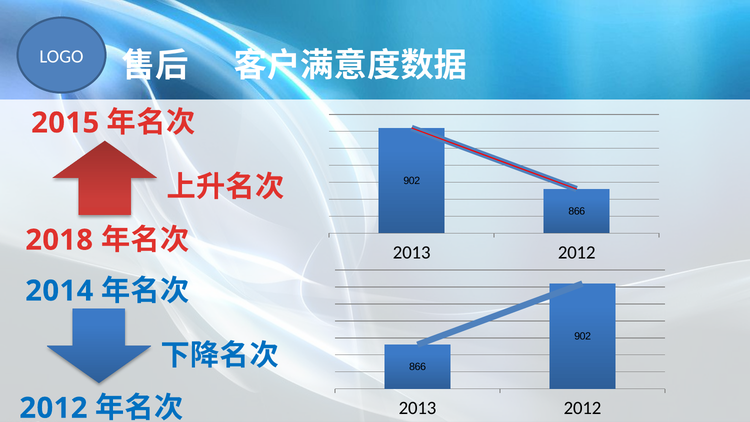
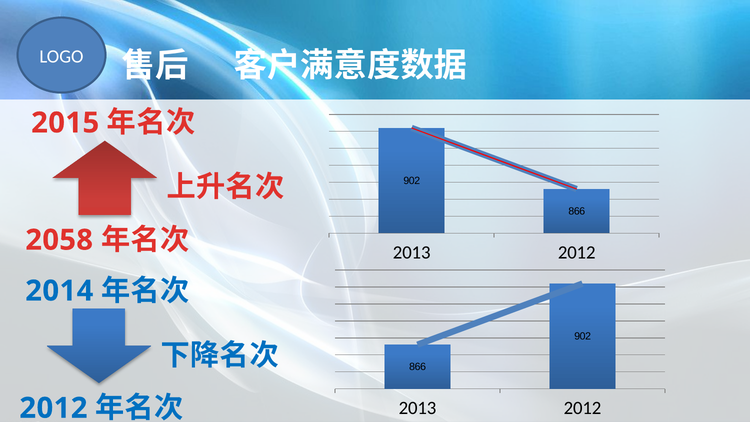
2018: 2018 -> 2058
